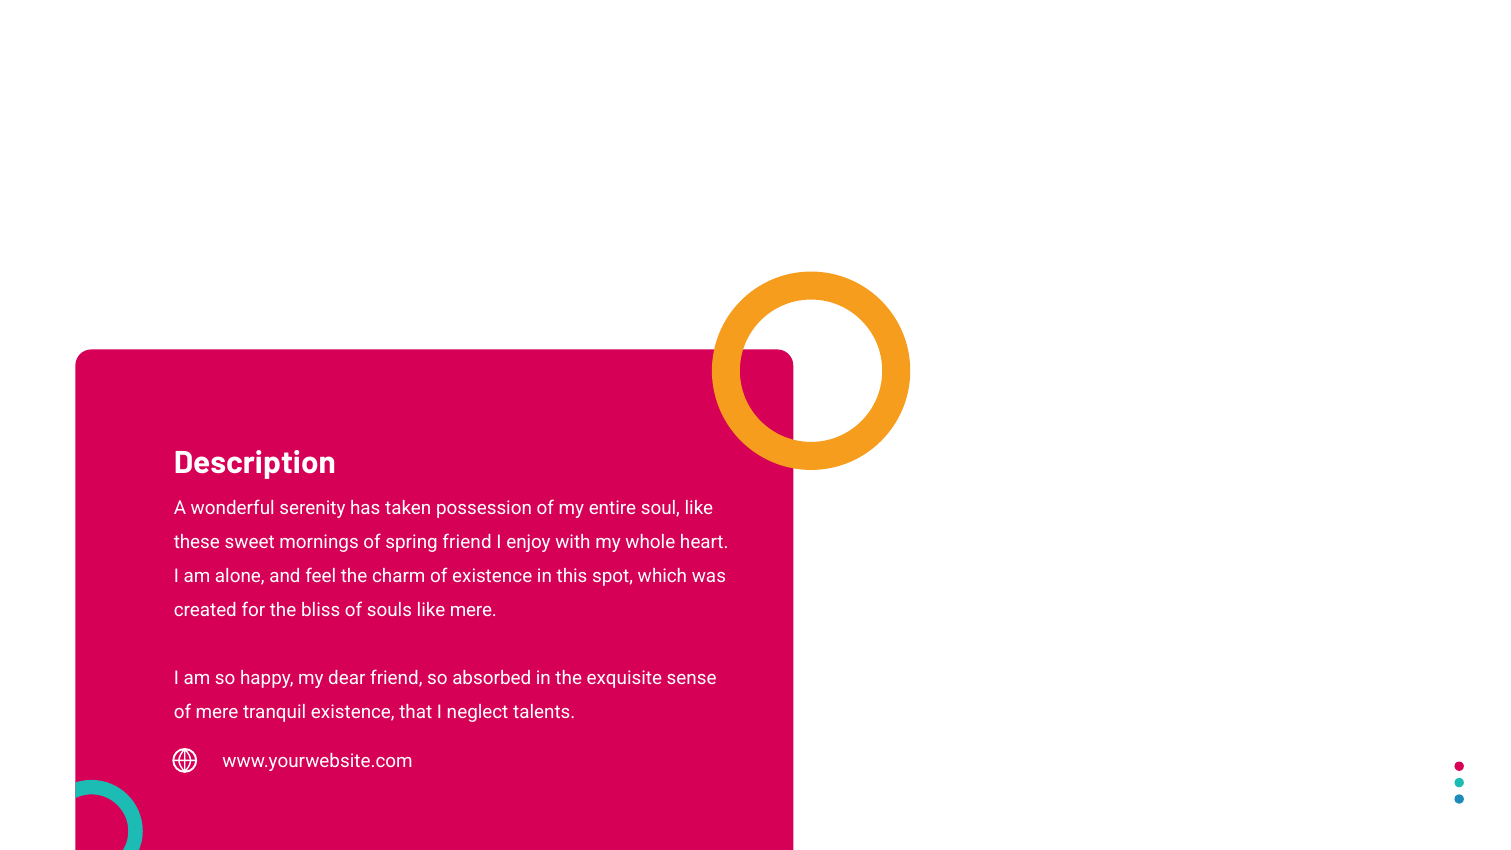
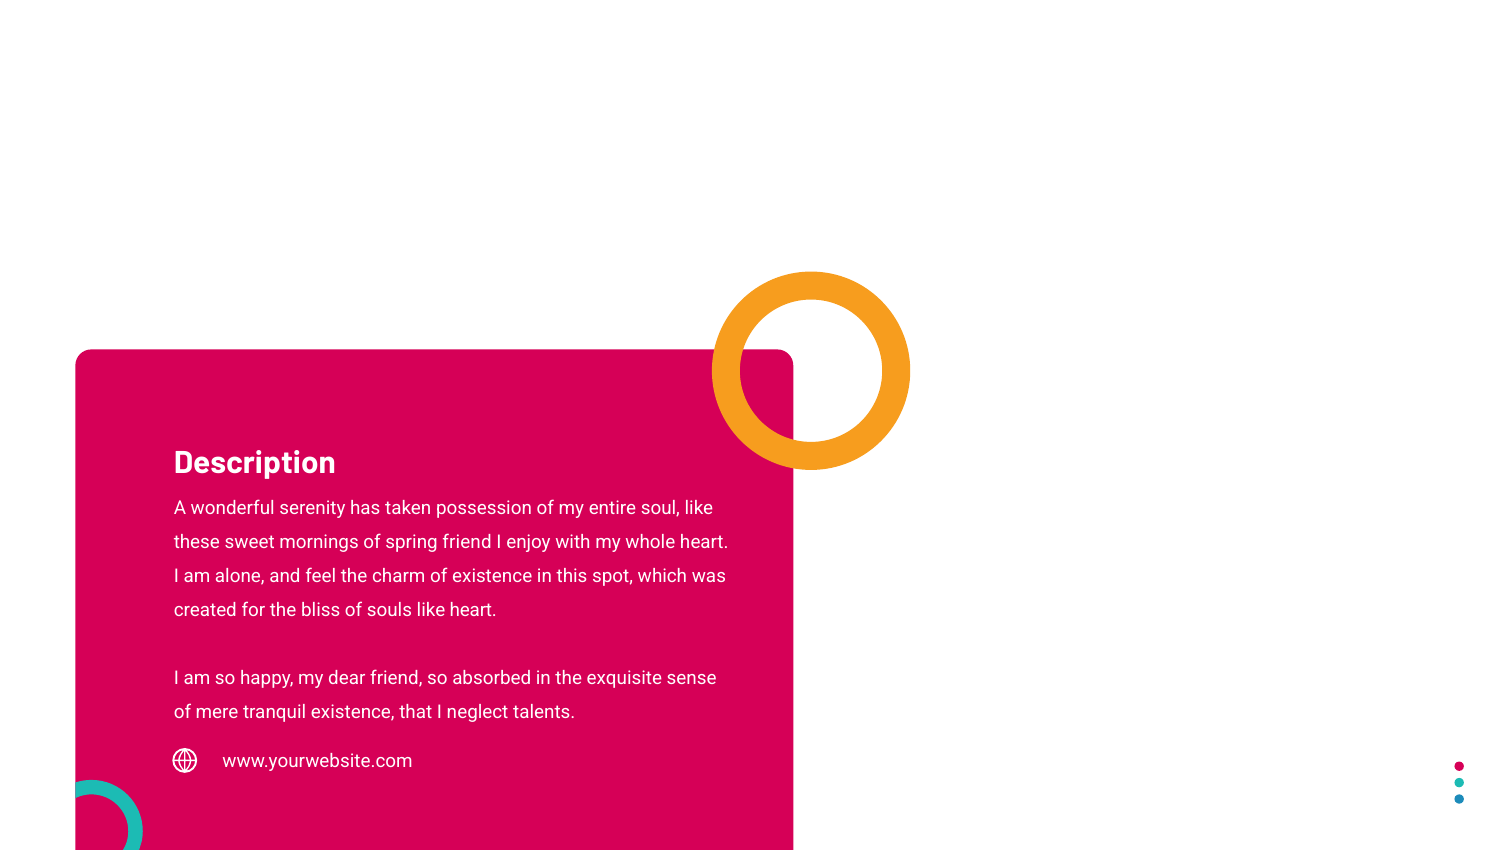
like mere: mere -> heart
